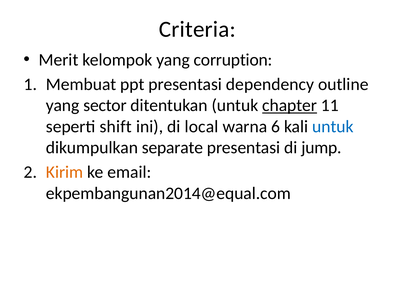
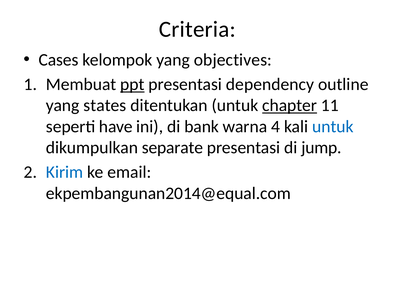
Merit: Merit -> Cases
corruption: corruption -> objectives
ppt underline: none -> present
sector: sector -> states
shift: shift -> have
local: local -> bank
6: 6 -> 4
Kirim colour: orange -> blue
